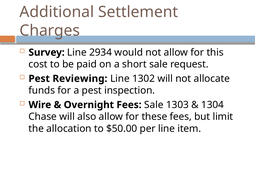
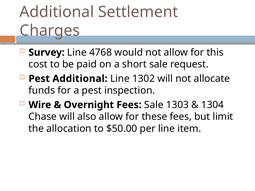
2934: 2934 -> 4768
Pest Reviewing: Reviewing -> Additional
